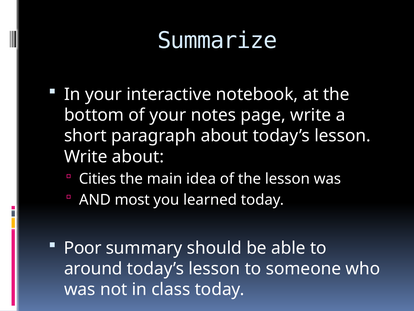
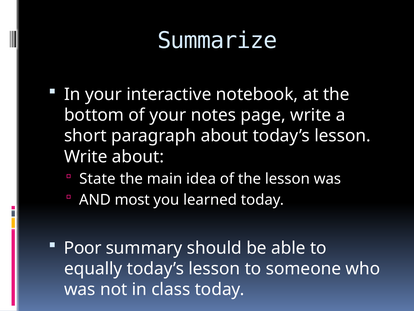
Cities: Cities -> State
around: around -> equally
